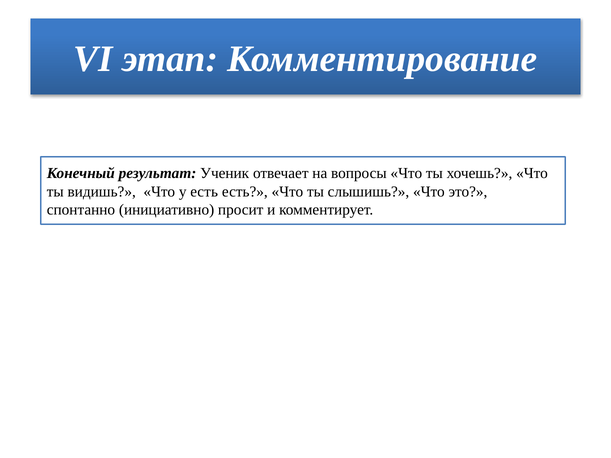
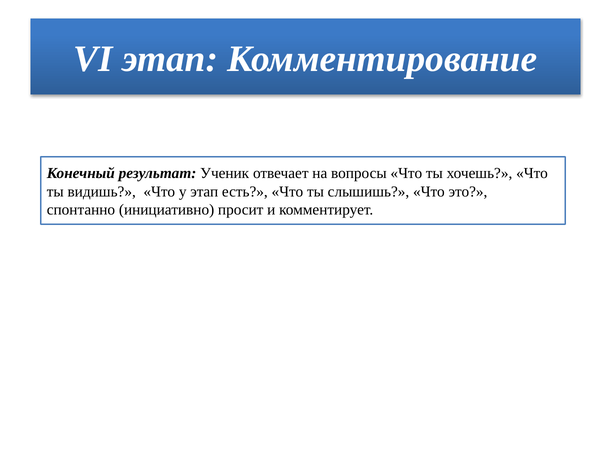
у есть: есть -> этап
